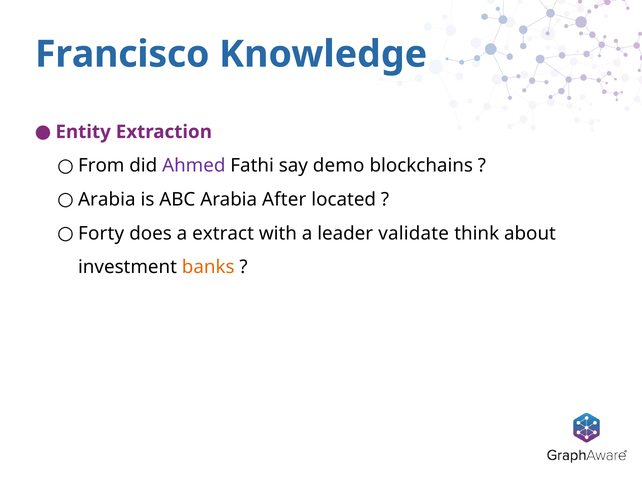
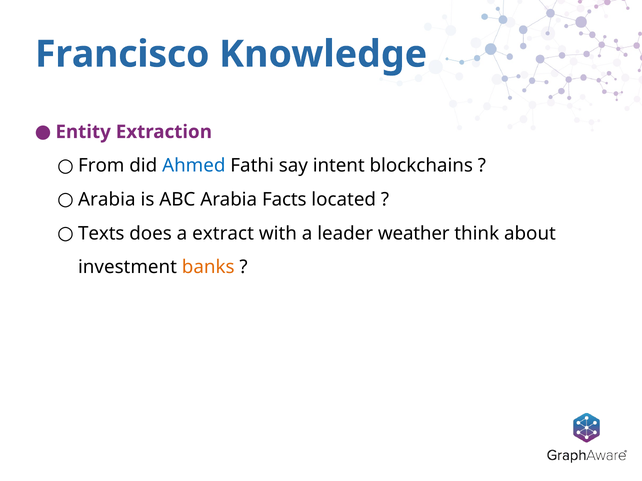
Ahmed colour: purple -> blue
demo: demo -> intent
After: After -> Facts
Forty: Forty -> Texts
validate: validate -> weather
